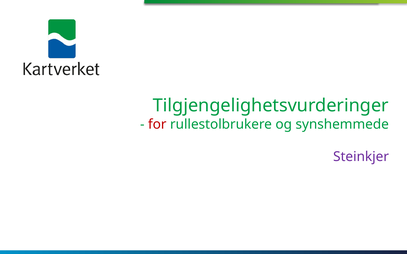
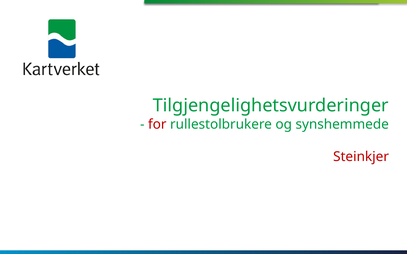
Steinkjer colour: purple -> red
